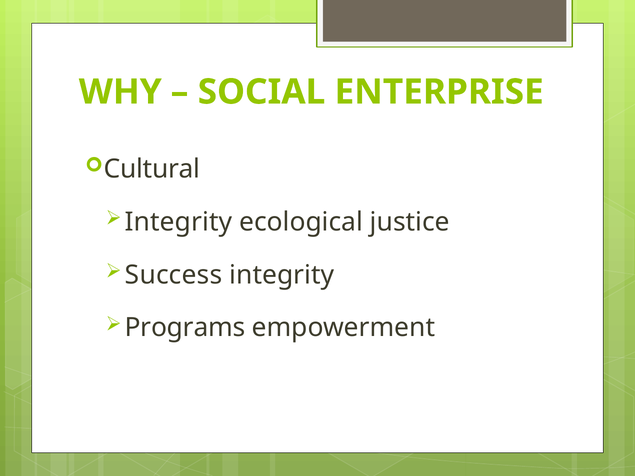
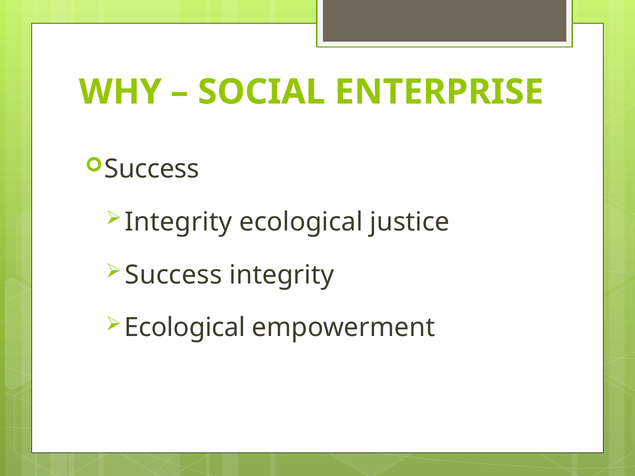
Cultural at (152, 169): Cultural -> Success
Programs at (185, 328): Programs -> Ecological
